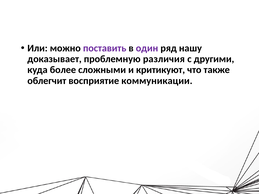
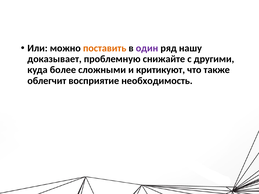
поставить colour: purple -> orange
различия: различия -> снижайте
коммуникации: коммуникации -> необходимость
